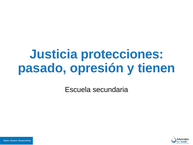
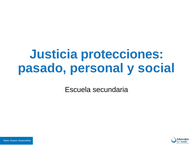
opresión: opresión -> personal
tienen: tienen -> social
